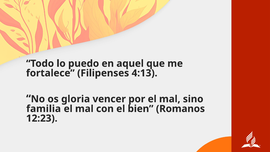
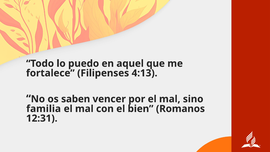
gloria: gloria -> saben
12:23: 12:23 -> 12:31
